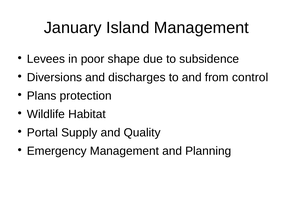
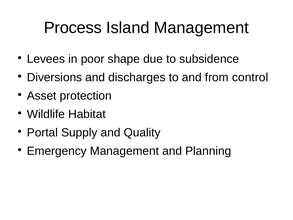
January: January -> Process
Plans: Plans -> Asset
